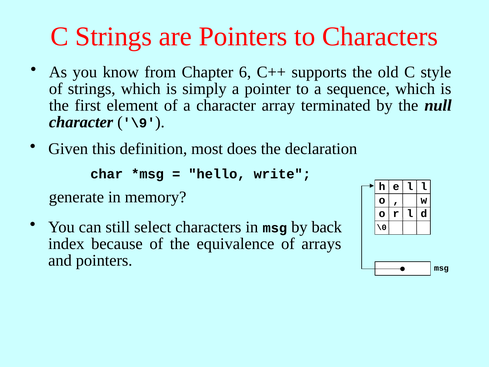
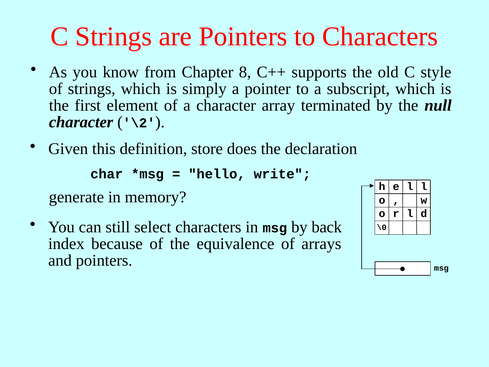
6: 6 -> 8
sequence: sequence -> subscript
\9: \9 -> \2
most: most -> store
